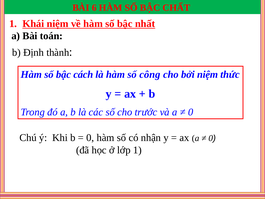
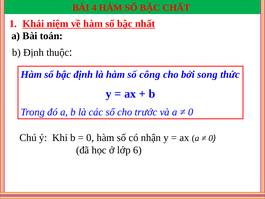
6: 6 -> 4
thành: thành -> thuộc
bậc cách: cách -> định
bởi niệm: niệm -> song
lớp 1: 1 -> 6
